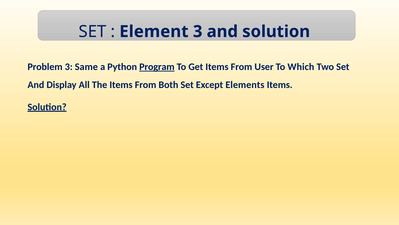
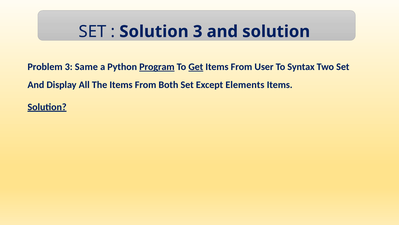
Element at (154, 31): Element -> Solution
Get underline: none -> present
Which: Which -> Syntax
